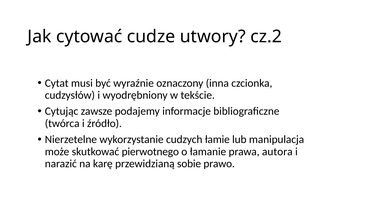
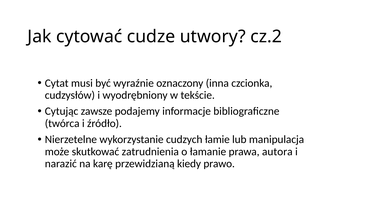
pierwotnego: pierwotnego -> zatrudnienia
sobie: sobie -> kiedy
